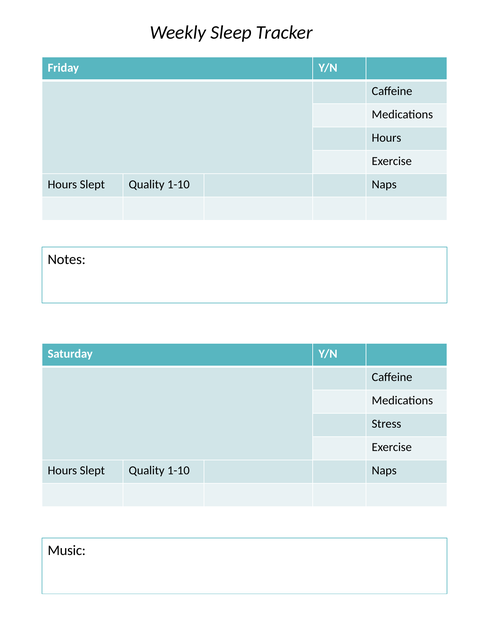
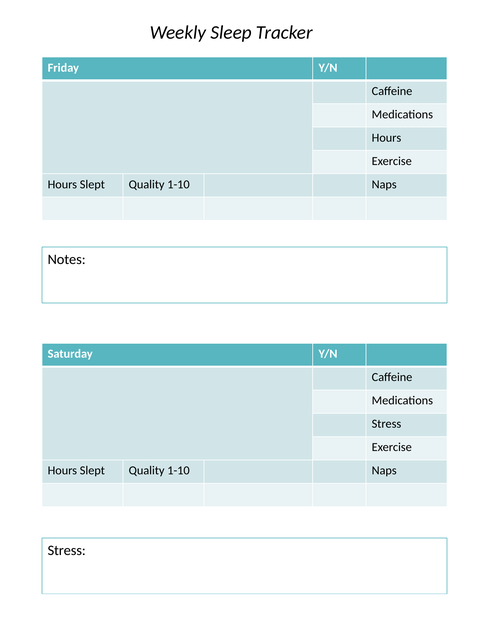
Music at (67, 550): Music -> Stress
